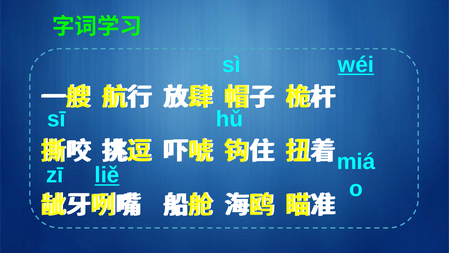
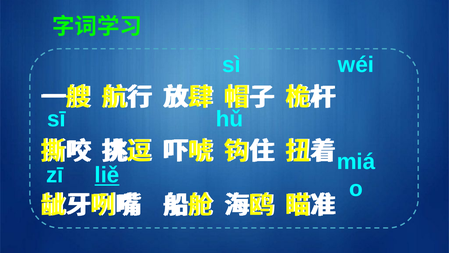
wéi underline: present -> none
